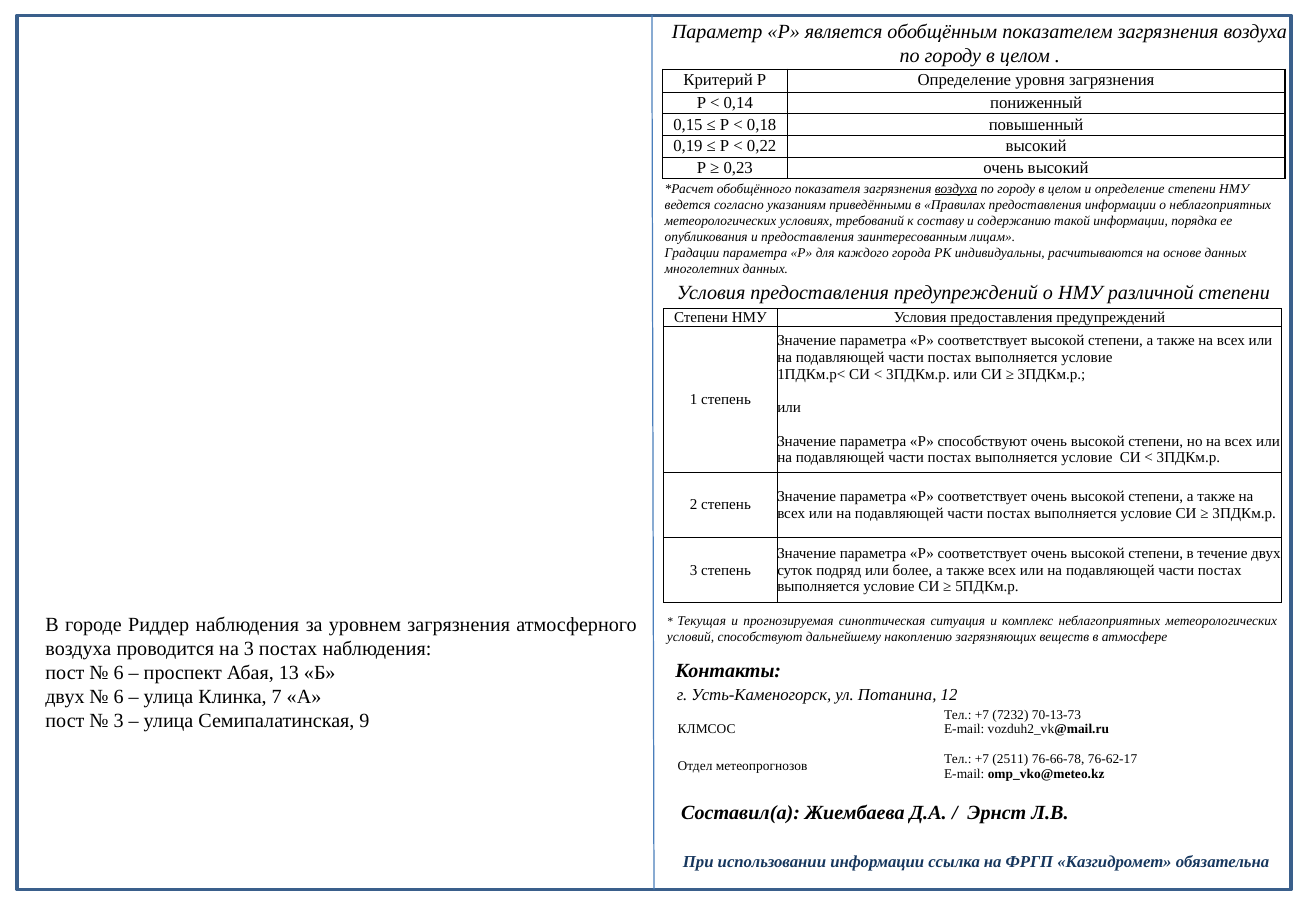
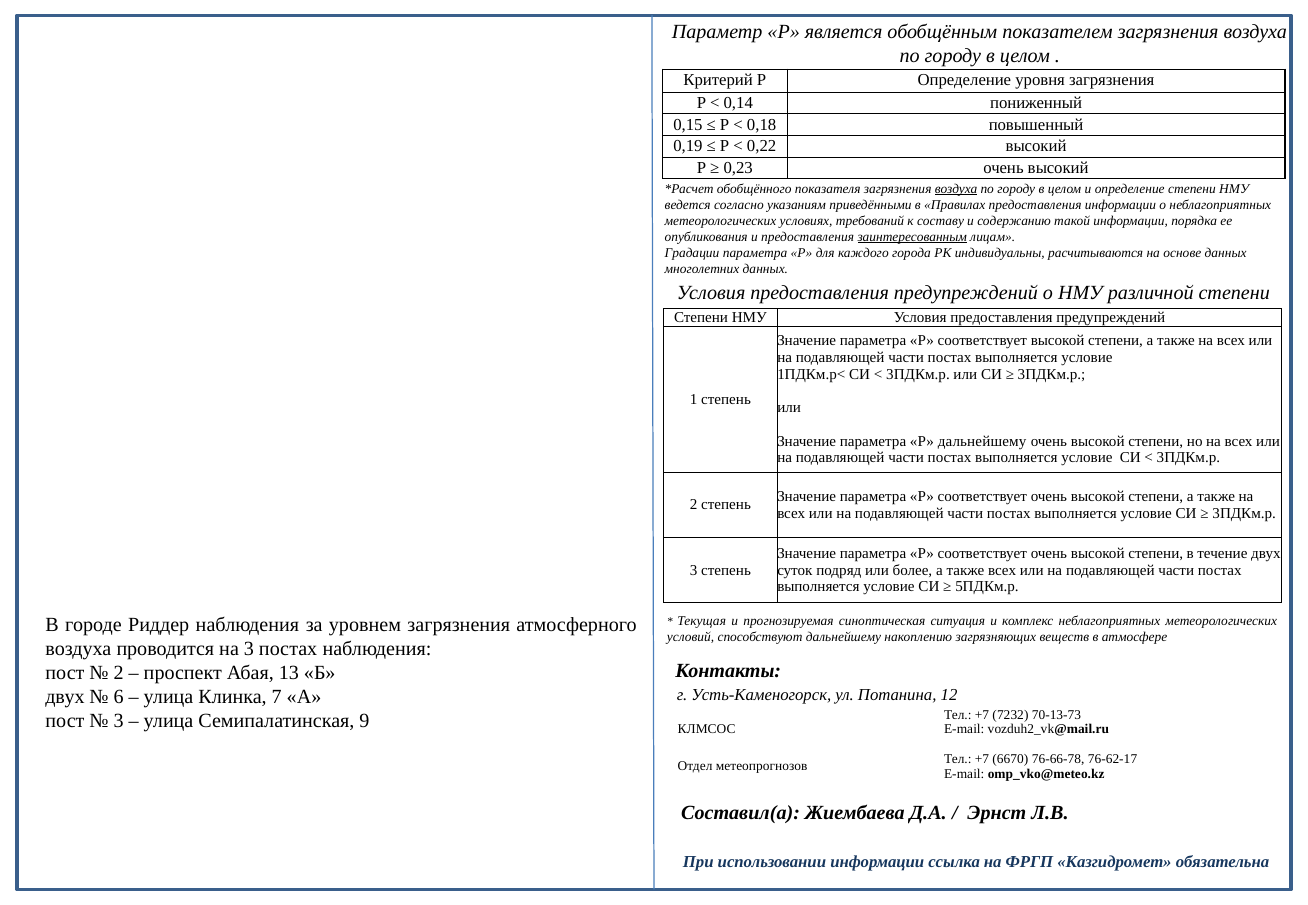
заинтересованным underline: none -> present
Р способствуют: способствуют -> дальнейшему
6 at (119, 673): 6 -> 2
2511: 2511 -> 6670
